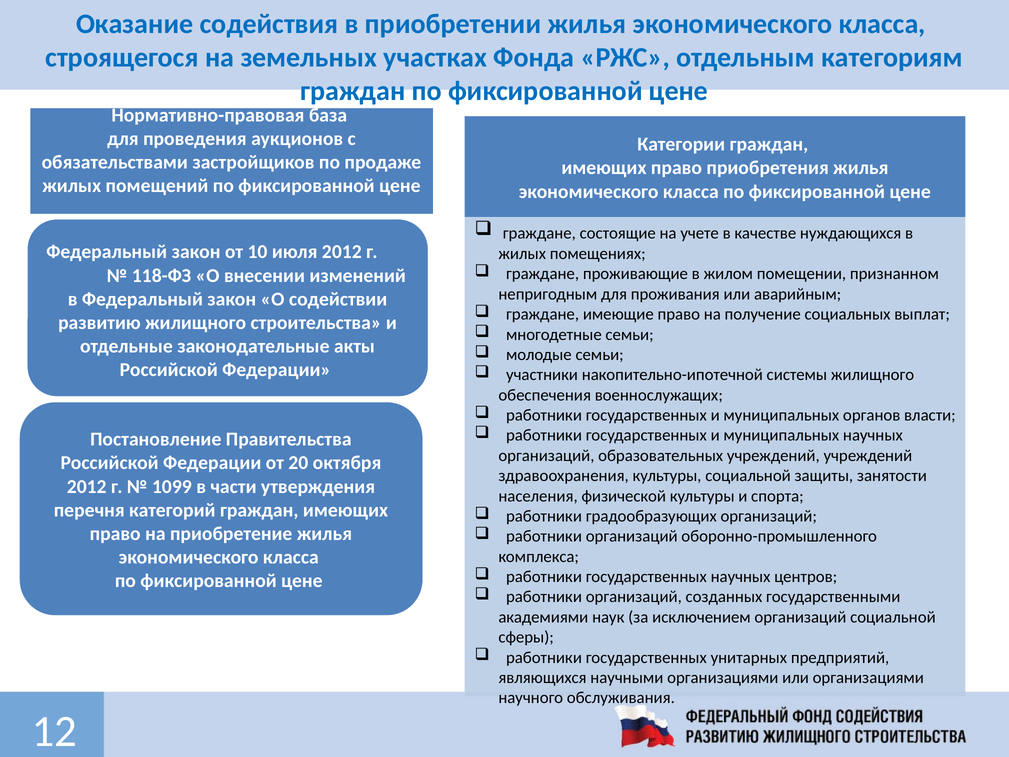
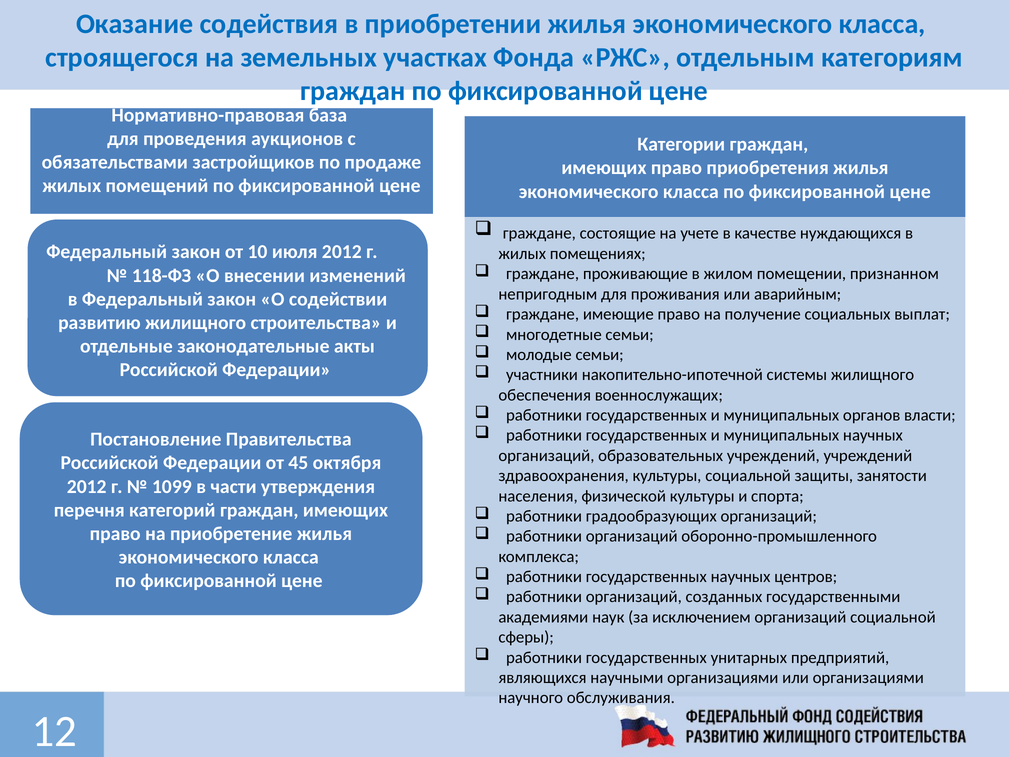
20: 20 -> 45
